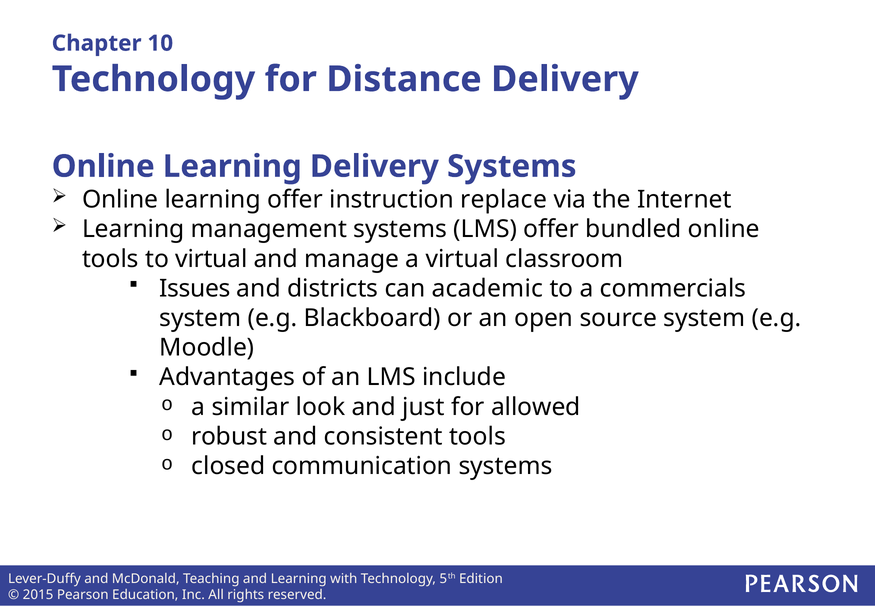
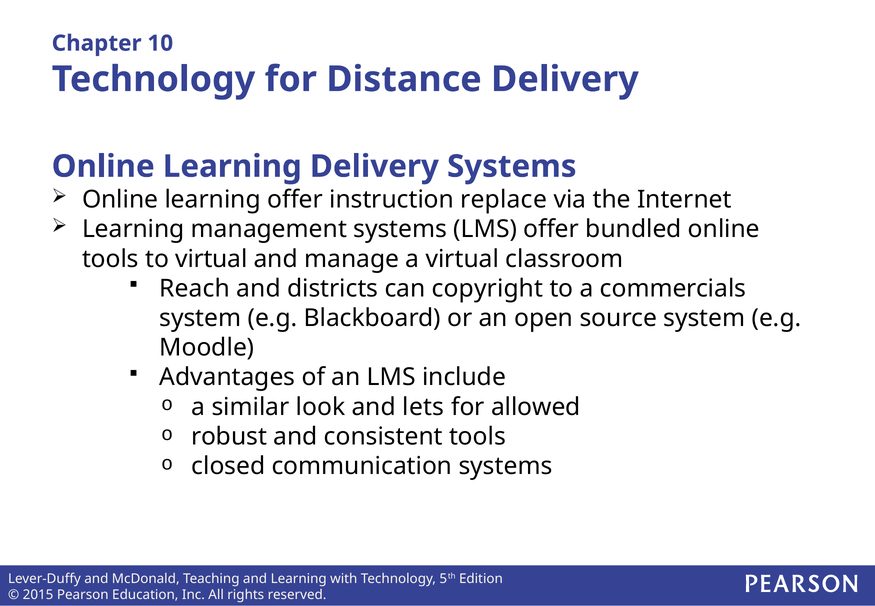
Issues: Issues -> Reach
academic: academic -> copyright
just: just -> lets
